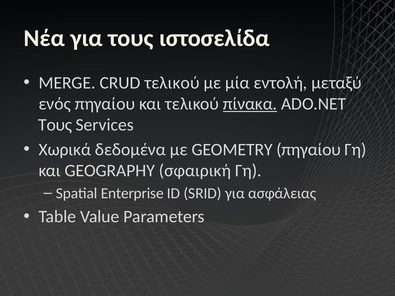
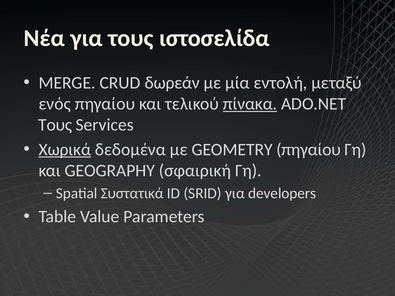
CRUD τελικού: τελικού -> δωρεάν
Χωρικά underline: none -> present
Enterprise: Enterprise -> Συστατικά
ασφάλειας: ασφάλειας -> developers
